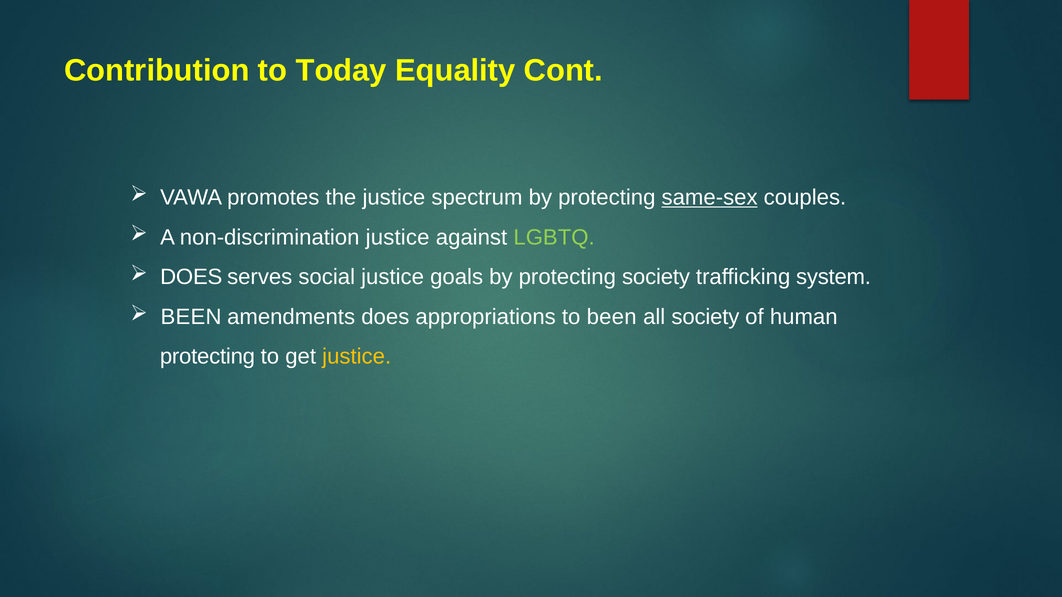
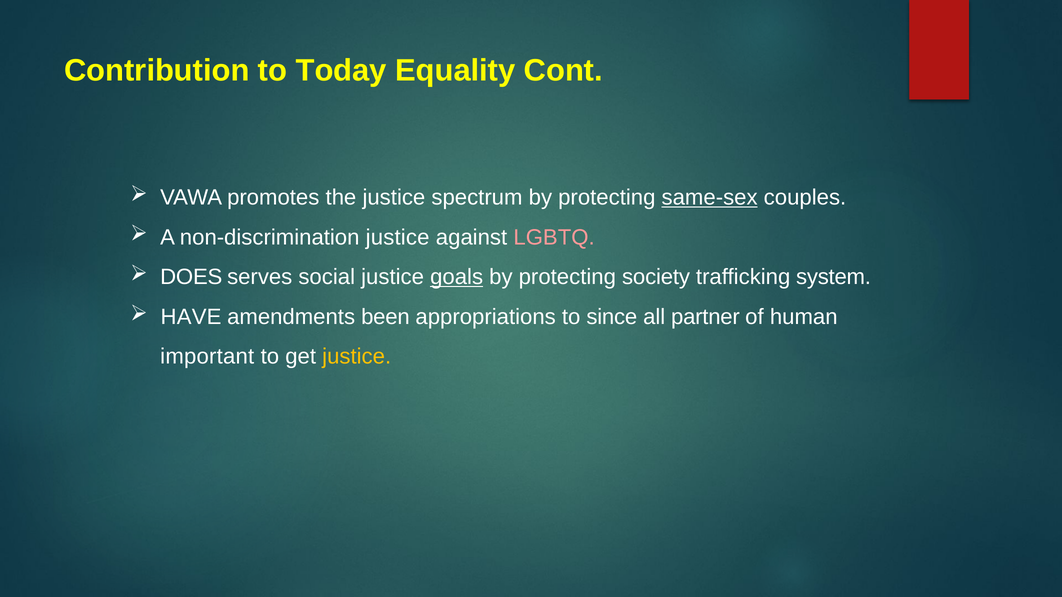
LGBTQ colour: light green -> pink
goals underline: none -> present
BEEN at (191, 317): BEEN -> HAVE
amendments does: does -> been
to been: been -> since
all society: society -> partner
protecting at (207, 357): protecting -> important
